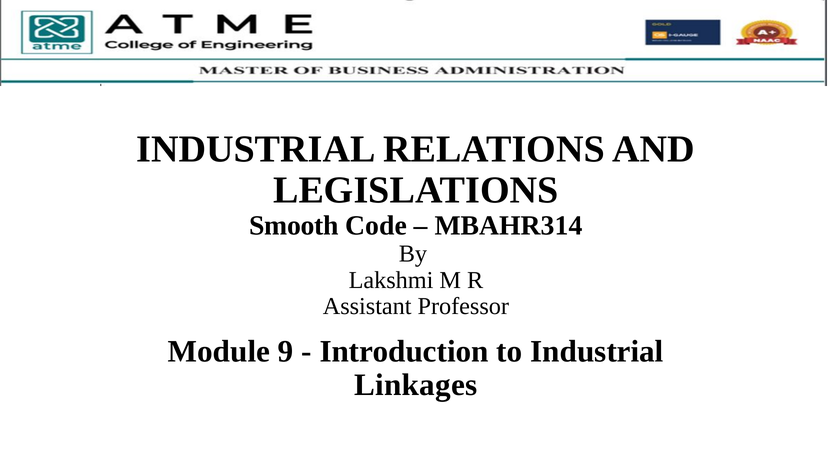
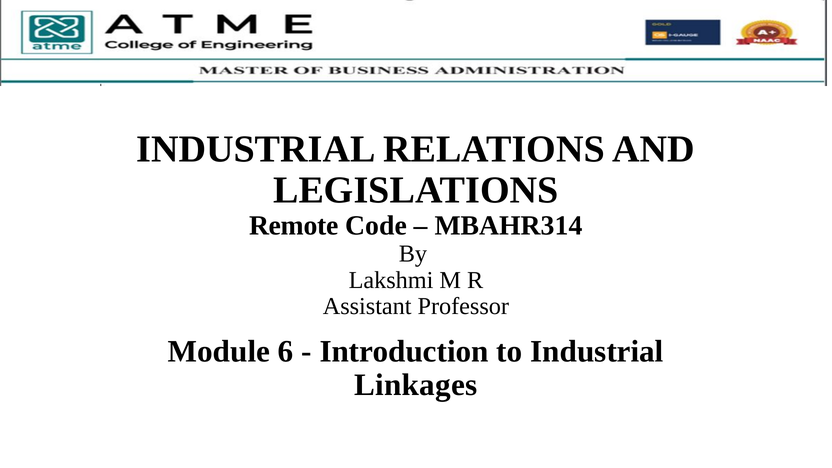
Smooth: Smooth -> Remote
9: 9 -> 6
